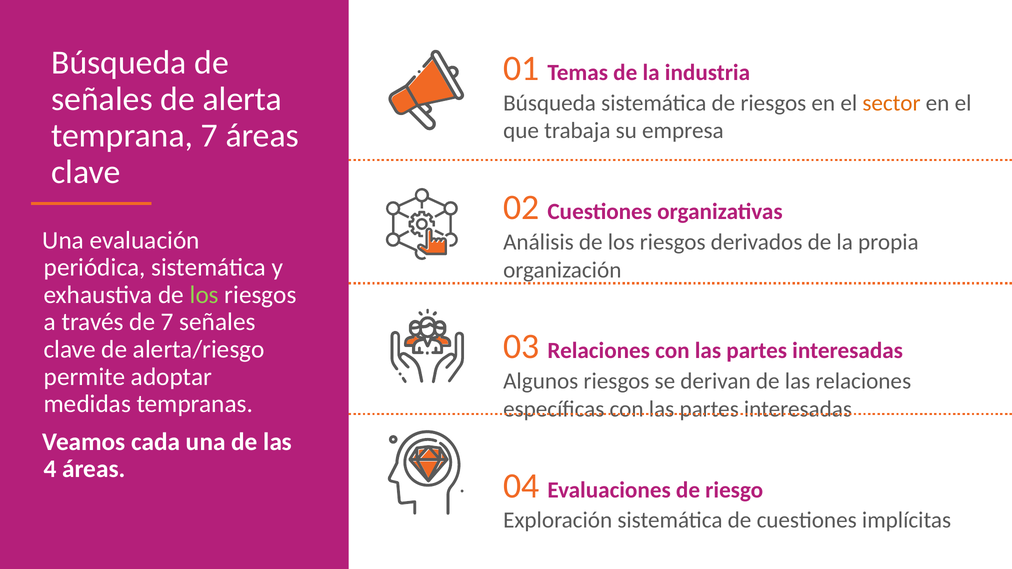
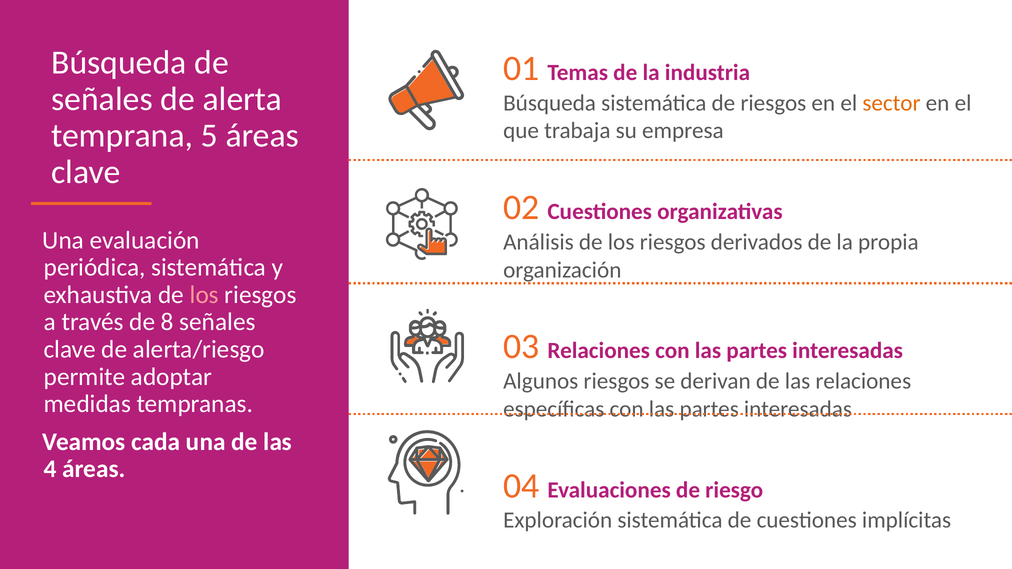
temprana 7: 7 -> 5
los at (204, 295) colour: light green -> pink
de 7: 7 -> 8
